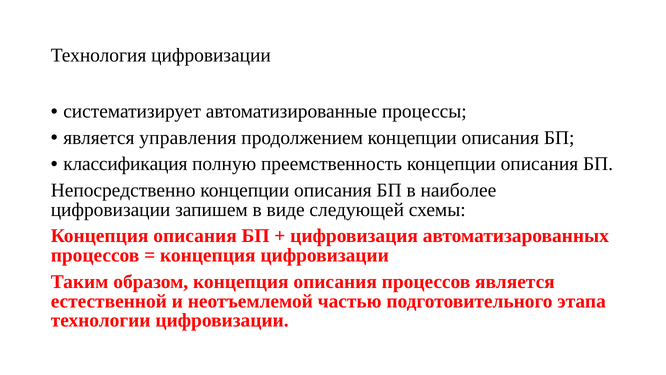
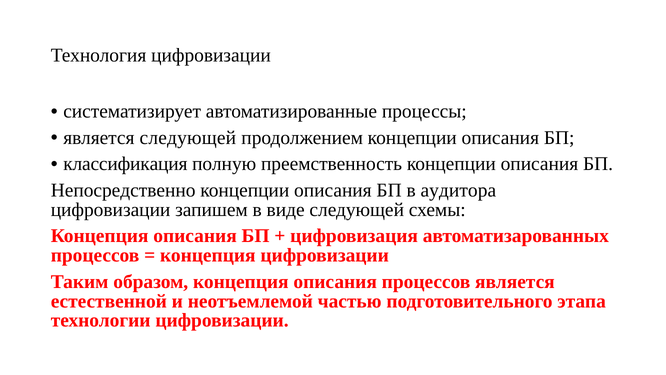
является управления: управления -> следующей
наиболее: наиболее -> аудитора
